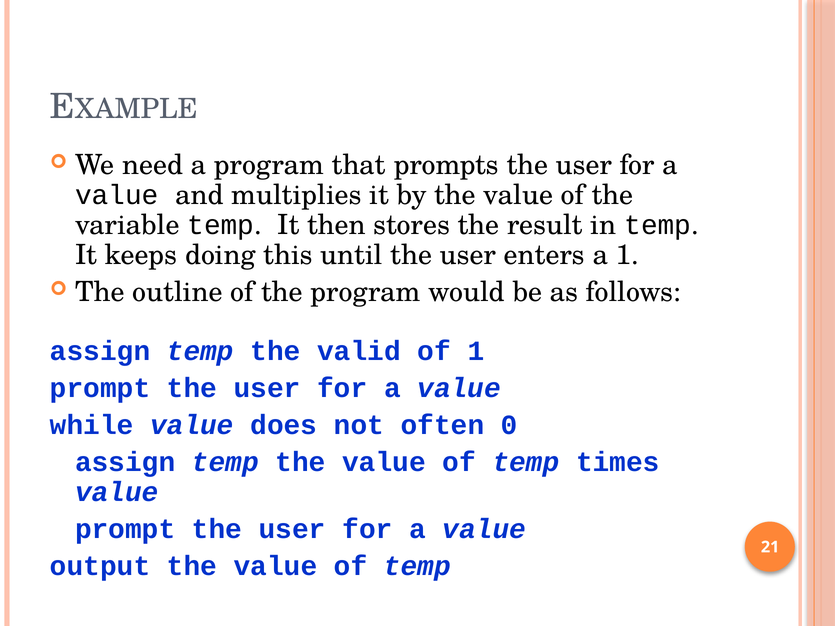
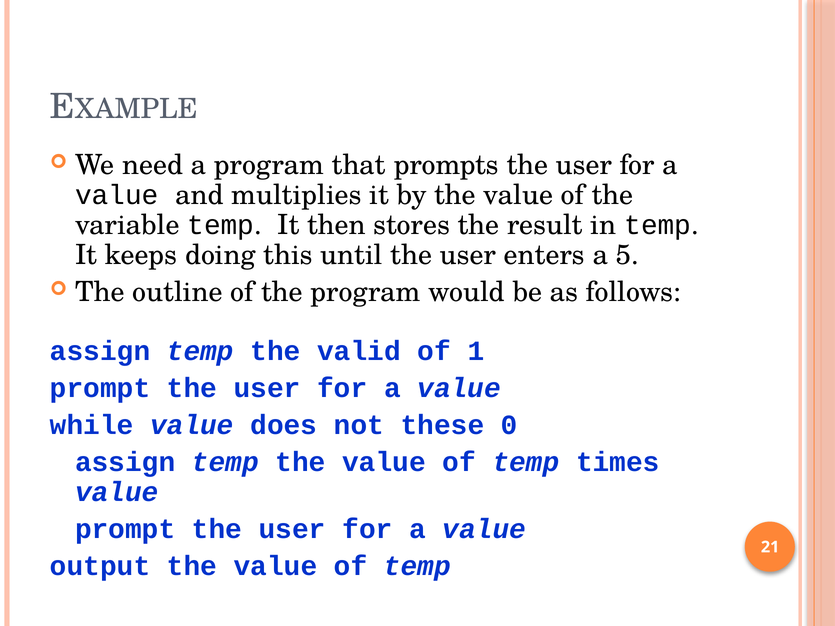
a 1: 1 -> 5
often: often -> these
